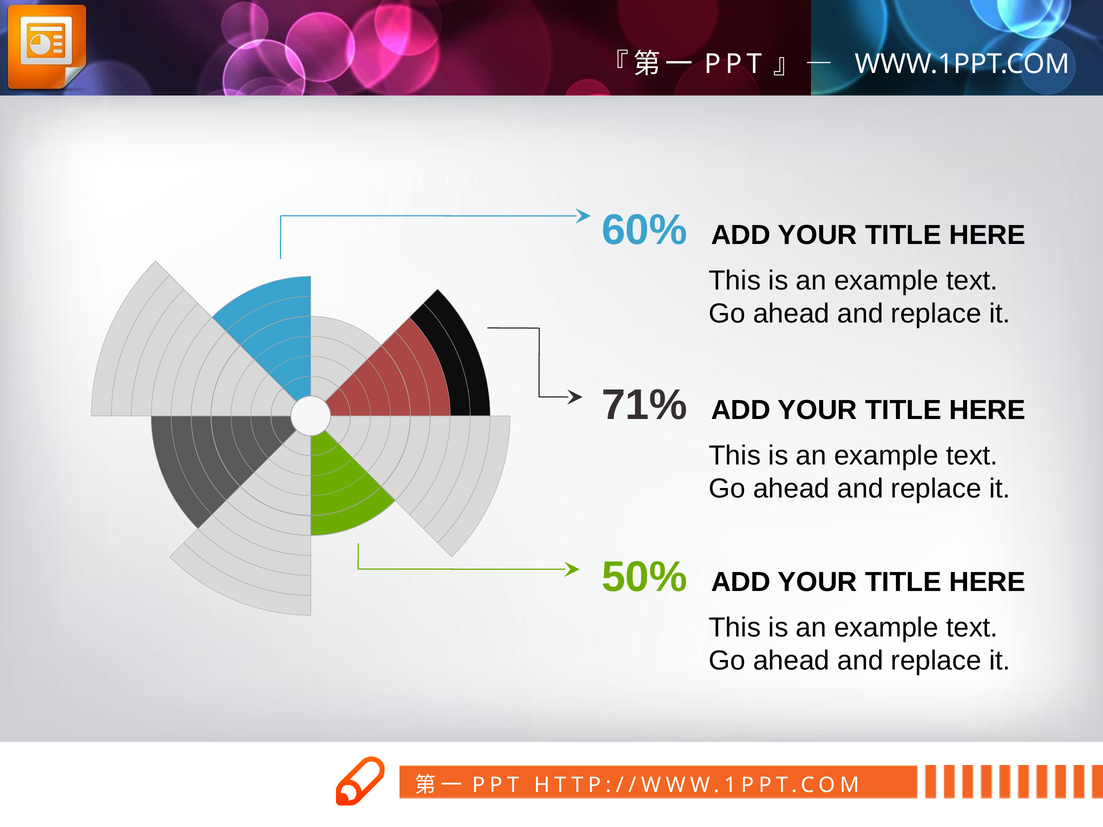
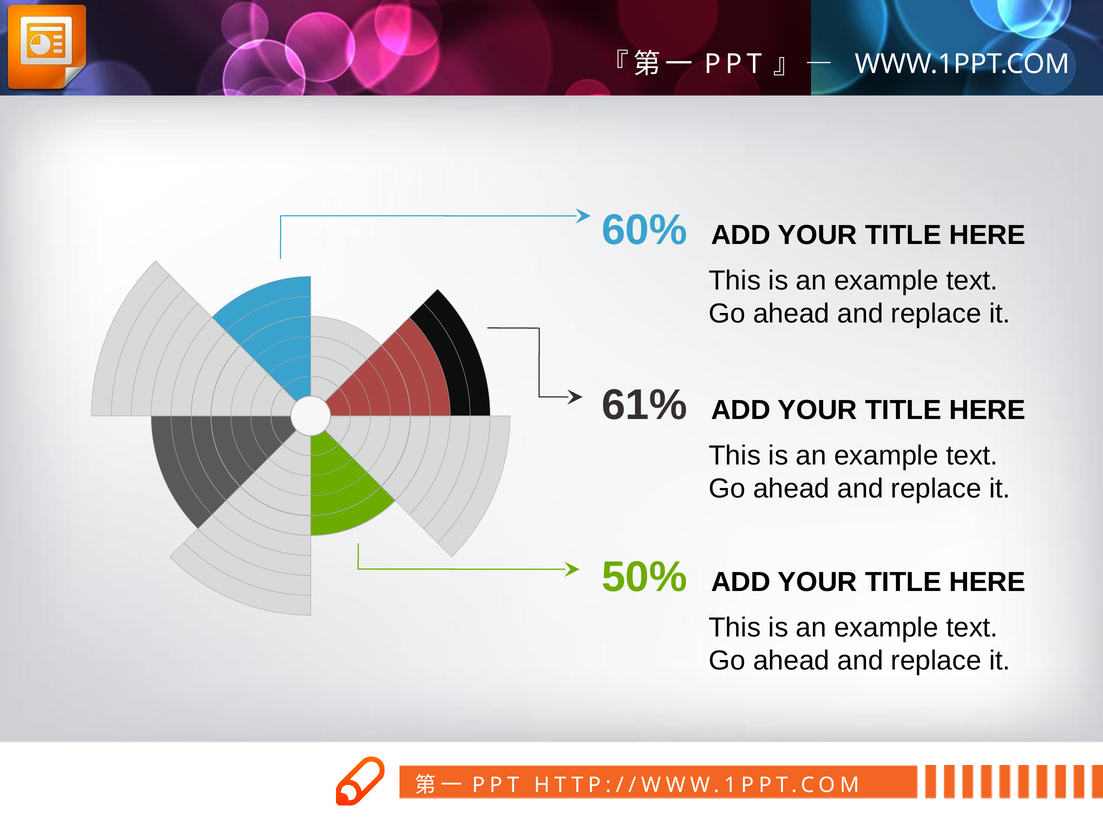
71%: 71% -> 61%
